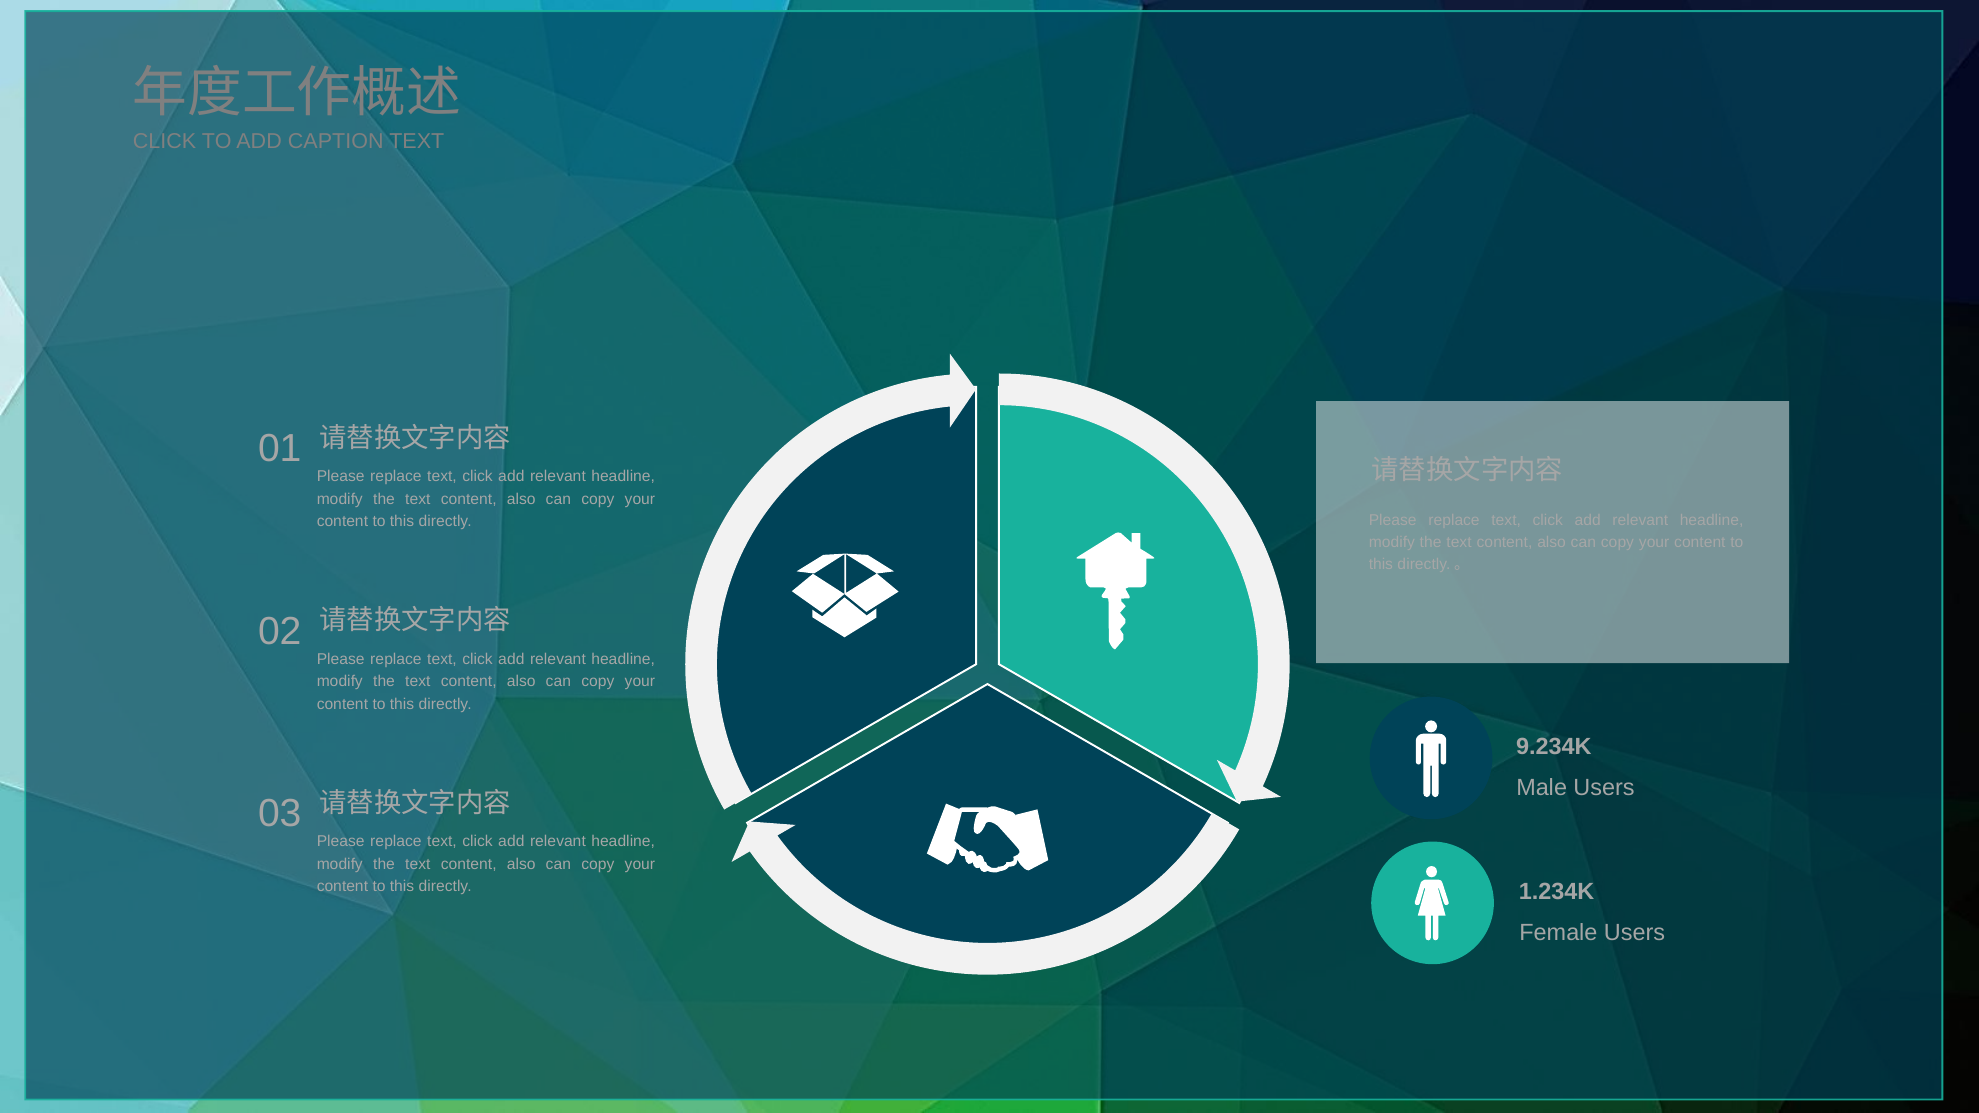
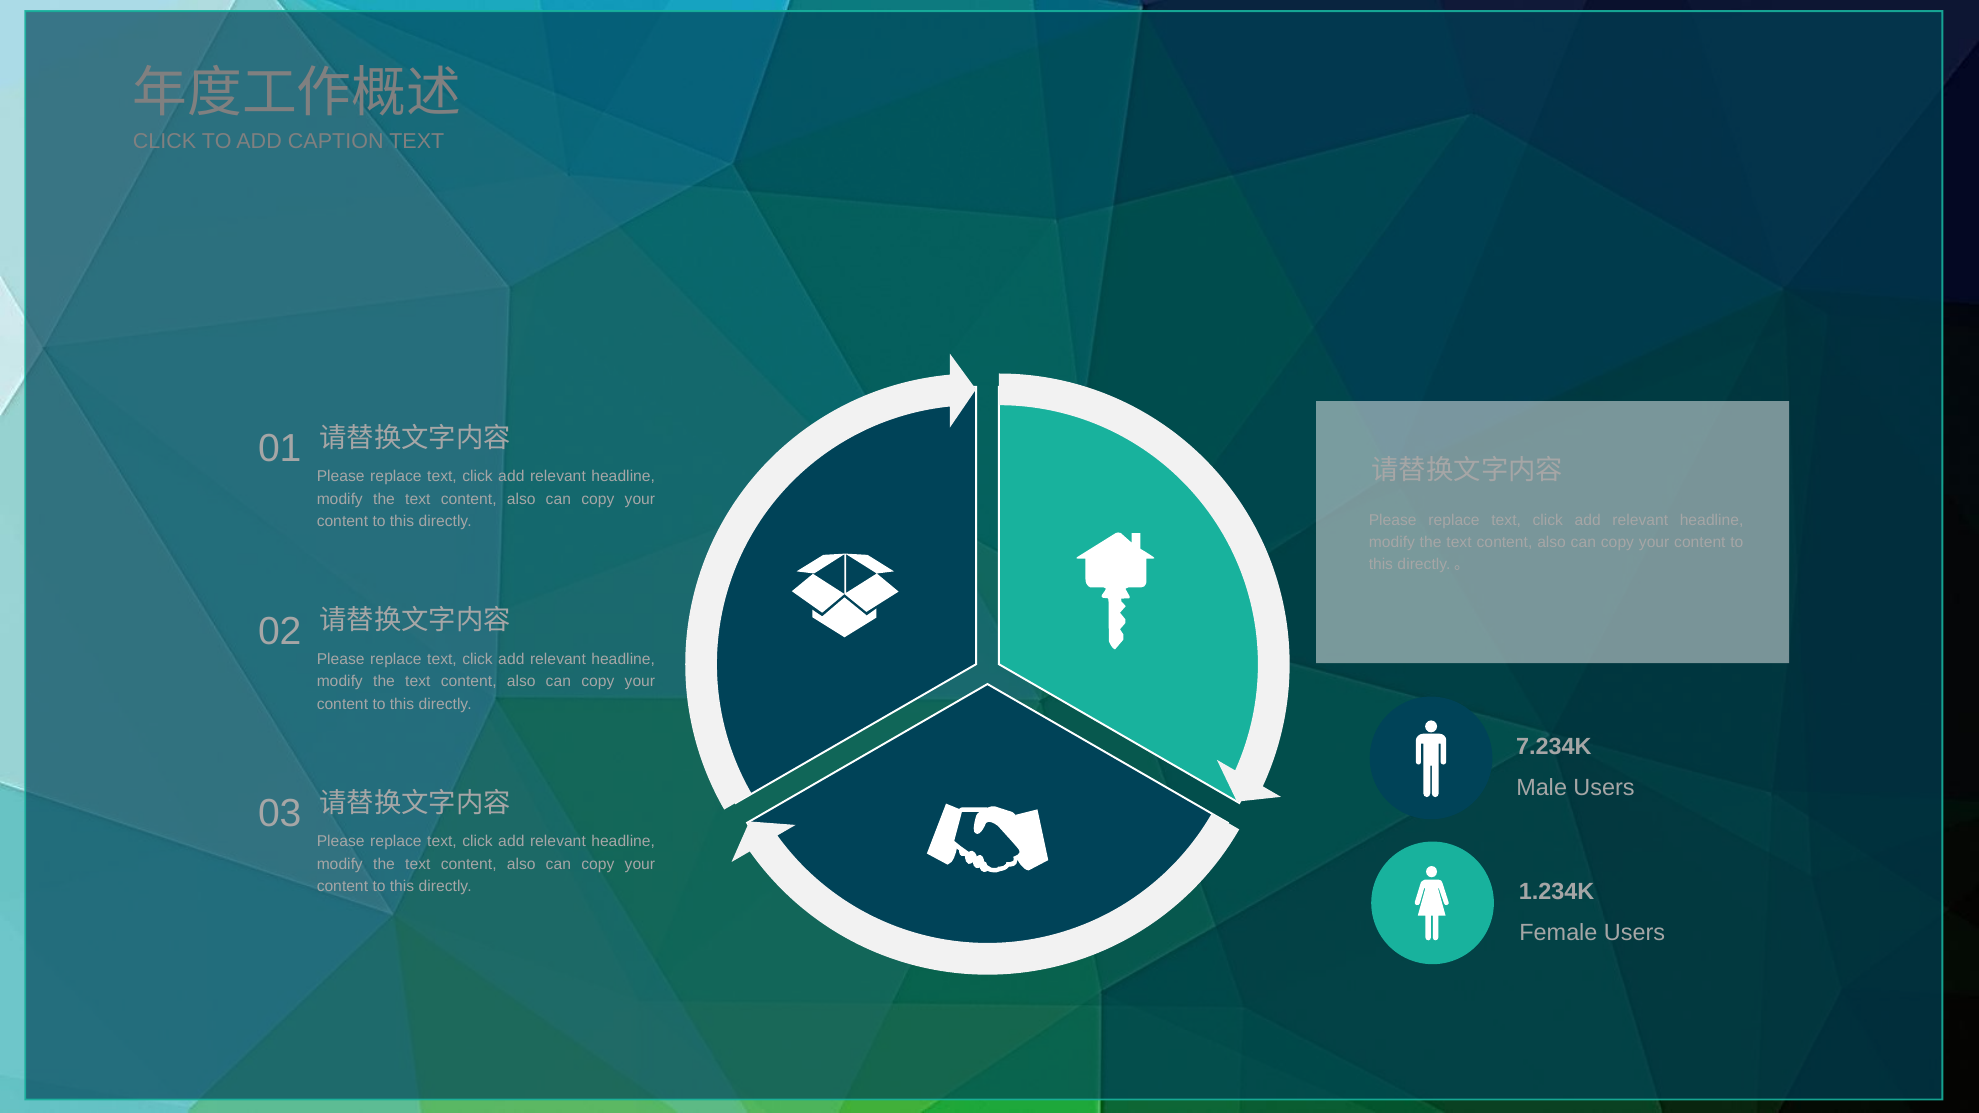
9.234K: 9.234K -> 7.234K
